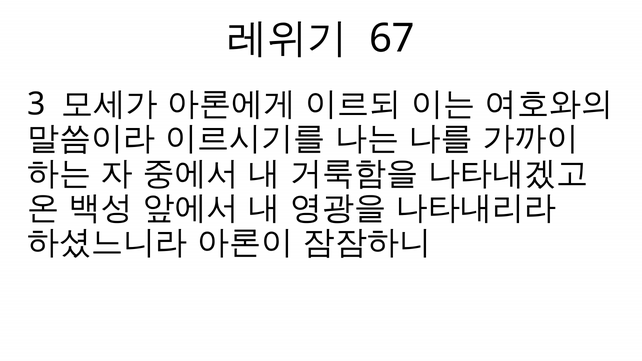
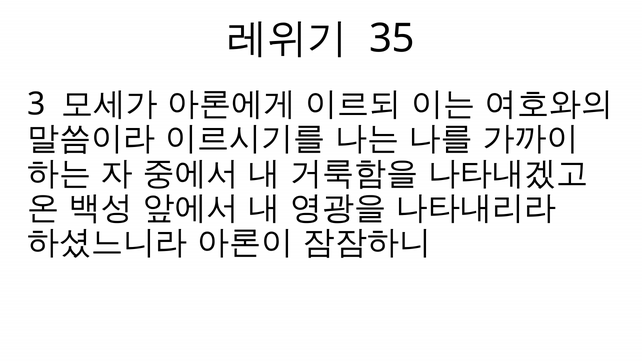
67: 67 -> 35
